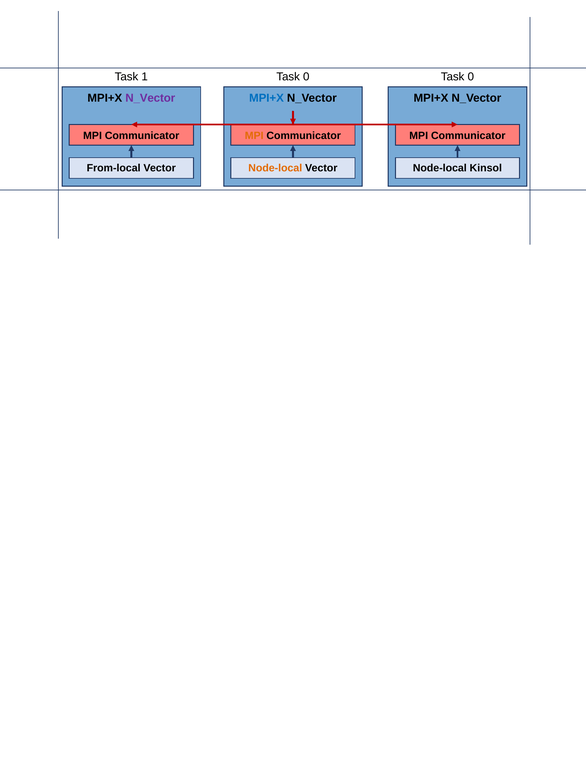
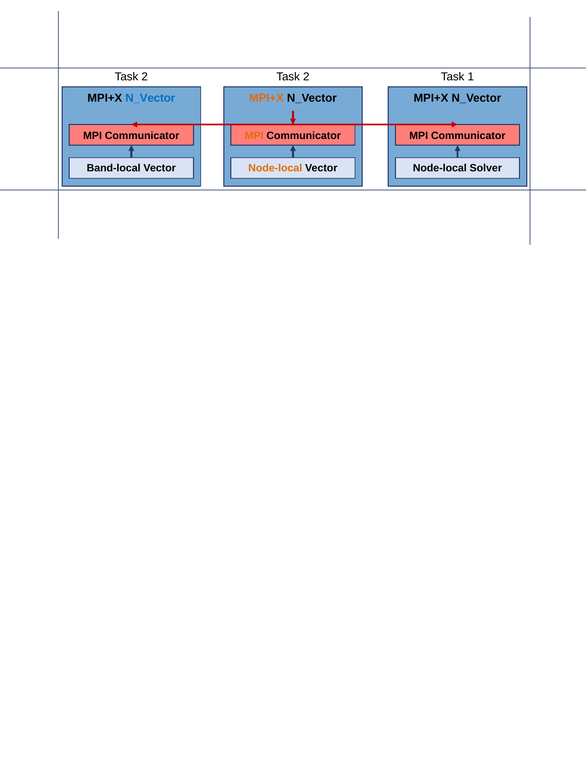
1 at (145, 77): 1 -> 2
0 at (306, 77): 0 -> 2
0 at (471, 77): 0 -> 1
N_Vector at (150, 98) colour: purple -> blue
MPI+X at (266, 98) colour: blue -> orange
From-local: From-local -> Band-local
Kinsol: Kinsol -> Solver
